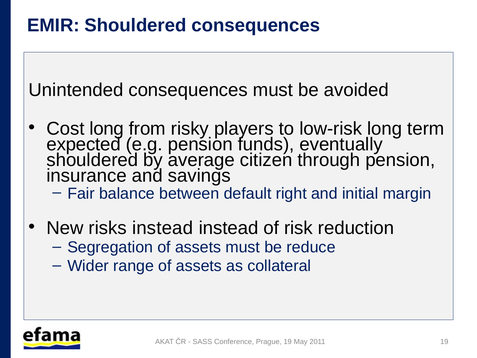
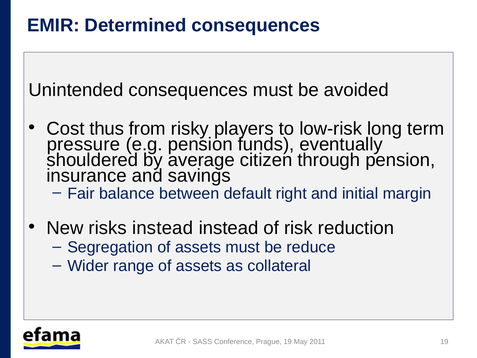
EMIR Shouldered: Shouldered -> Determined
Cost long: long -> thus
expected: expected -> pressure
